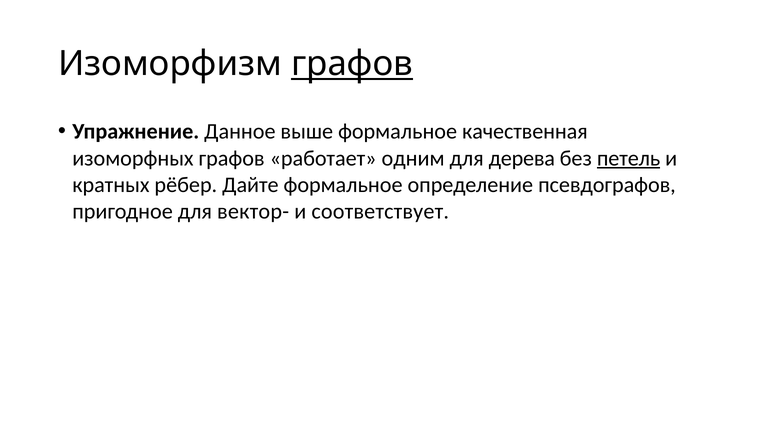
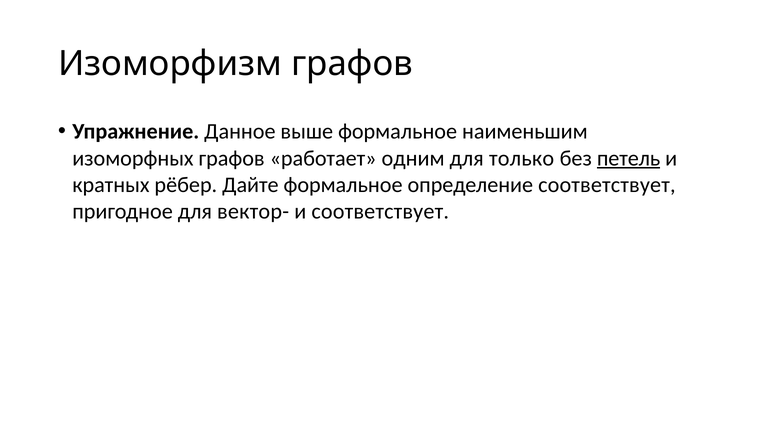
графов at (352, 64) underline: present -> none
качественная: качественная -> наименьшим
дерева: дерева -> только
определение псевдографов: псевдографов -> соответствует
